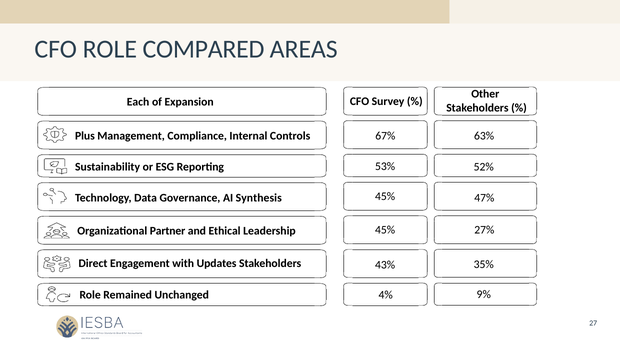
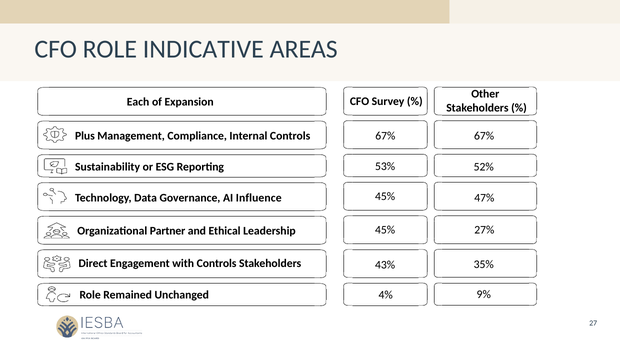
COMPARED: COMPARED -> INDICATIVE
63% at (484, 136): 63% -> 67%
Synthesis: Synthesis -> Influence
with Updates: Updates -> Controls
